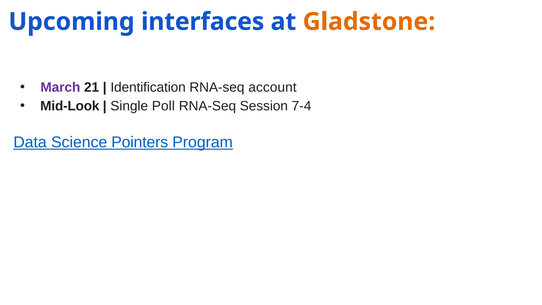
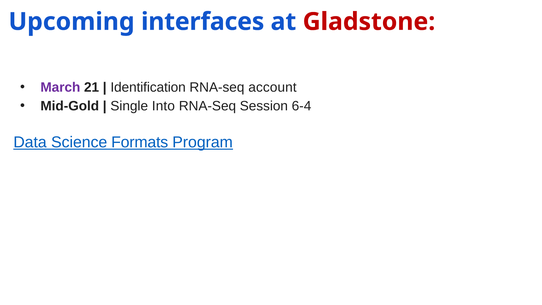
Gladstone colour: orange -> red
Mid-Look: Mid-Look -> Mid-Gold
Poll: Poll -> Into
7-4: 7-4 -> 6-4
Pointers: Pointers -> Formats
